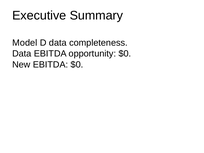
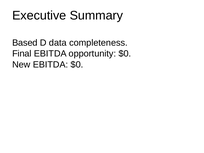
Model: Model -> Based
Data at (22, 54): Data -> Final
